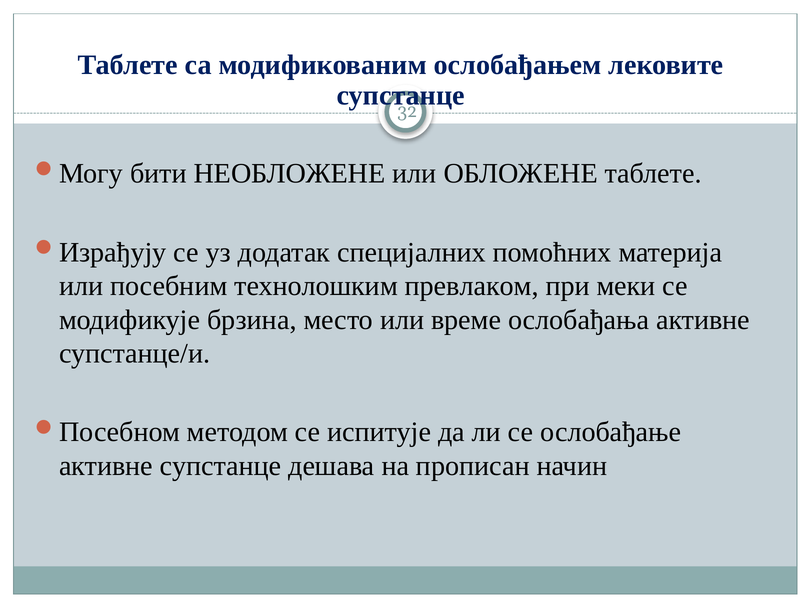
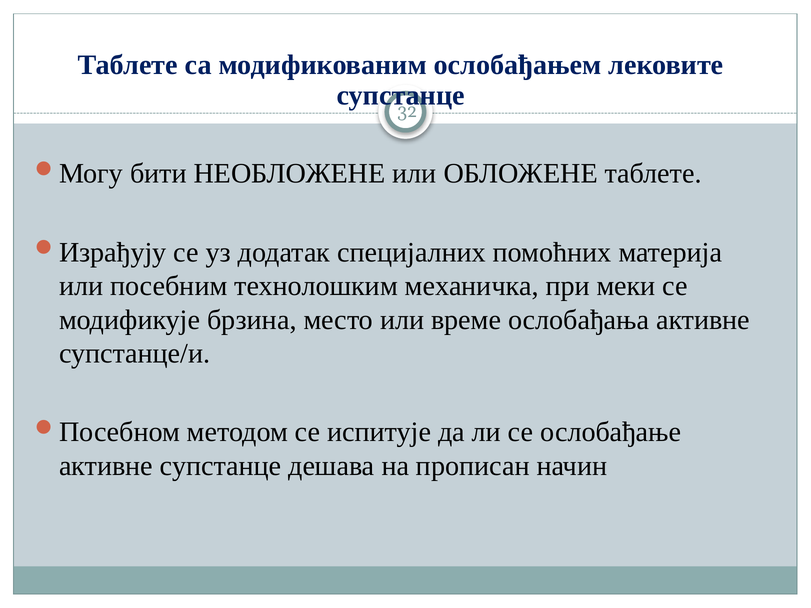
превлаком: превлаком -> механичка
